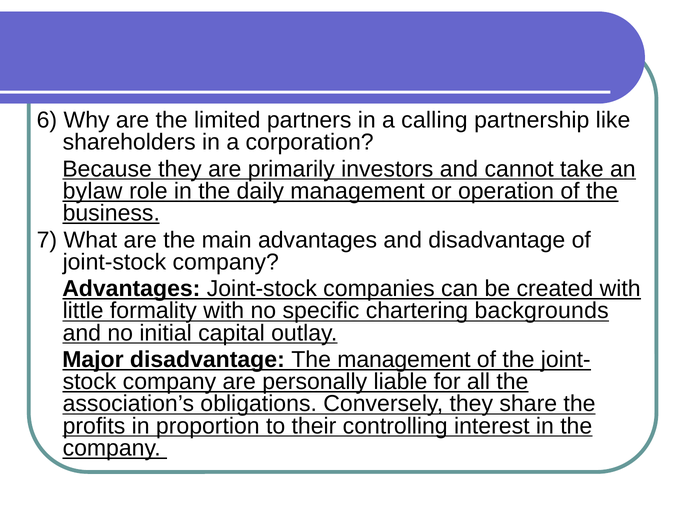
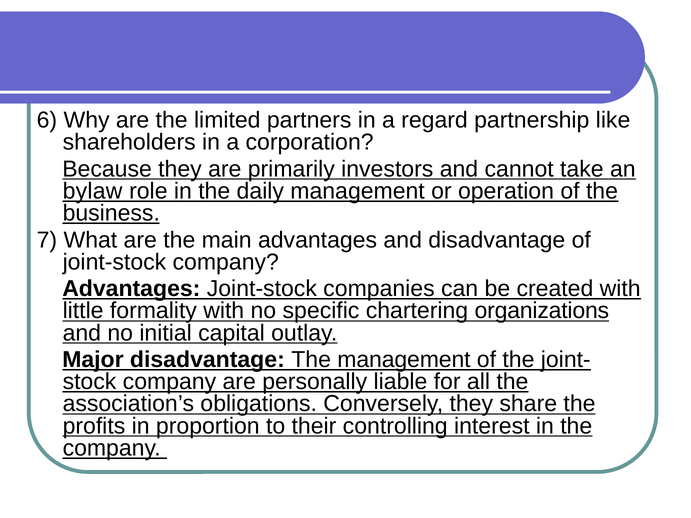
calling: calling -> regard
backgrounds: backgrounds -> organizations
